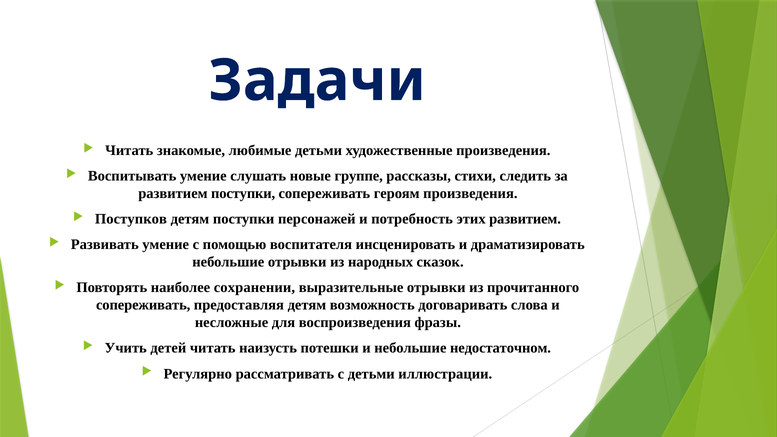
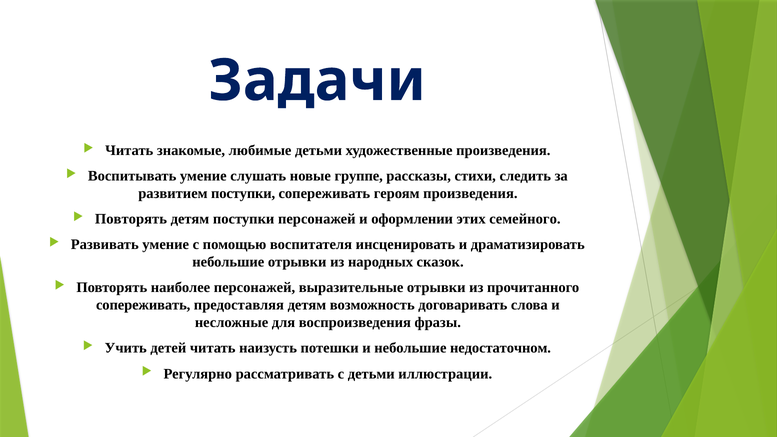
Поступков at (131, 219): Поступков -> Повторять
потребность: потребность -> оформлении
этих развитием: развитием -> семейного
наиболее сохранении: сохранении -> персонажей
